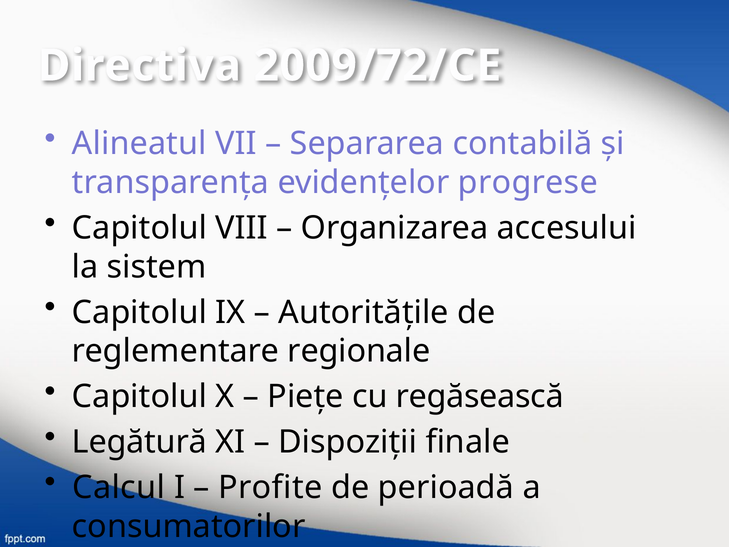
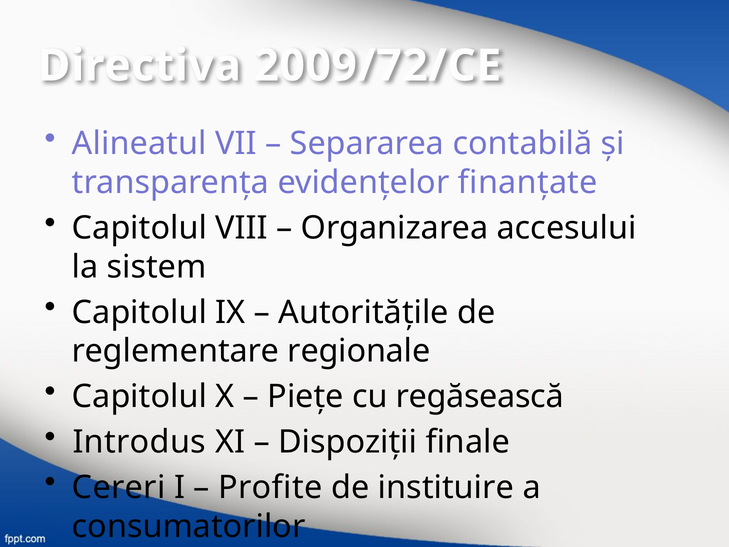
progrese: progrese -> finanţate
Legătură: Legătură -> Introdus
Calcul: Calcul -> Cereri
perioadă: perioadă -> instituire
